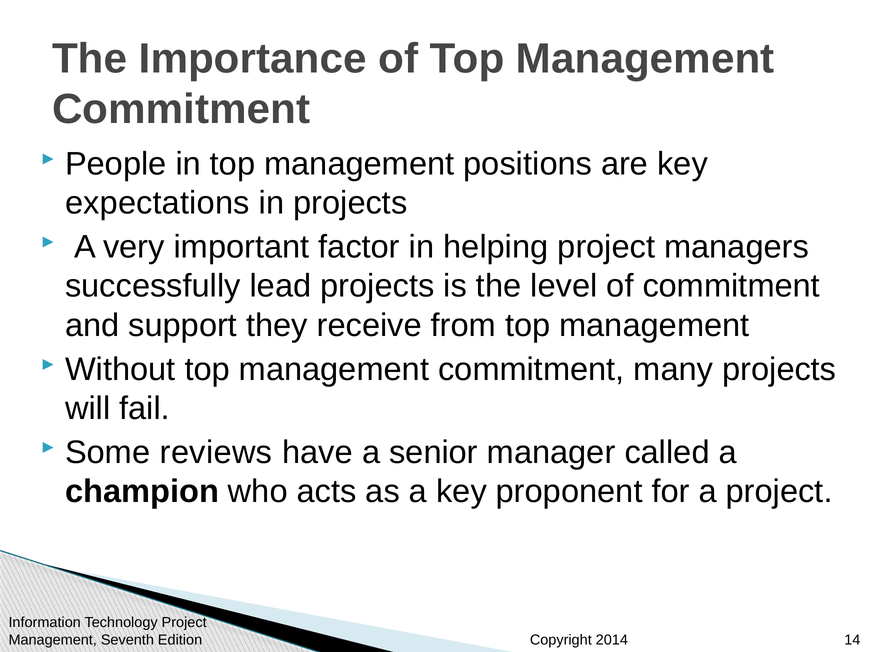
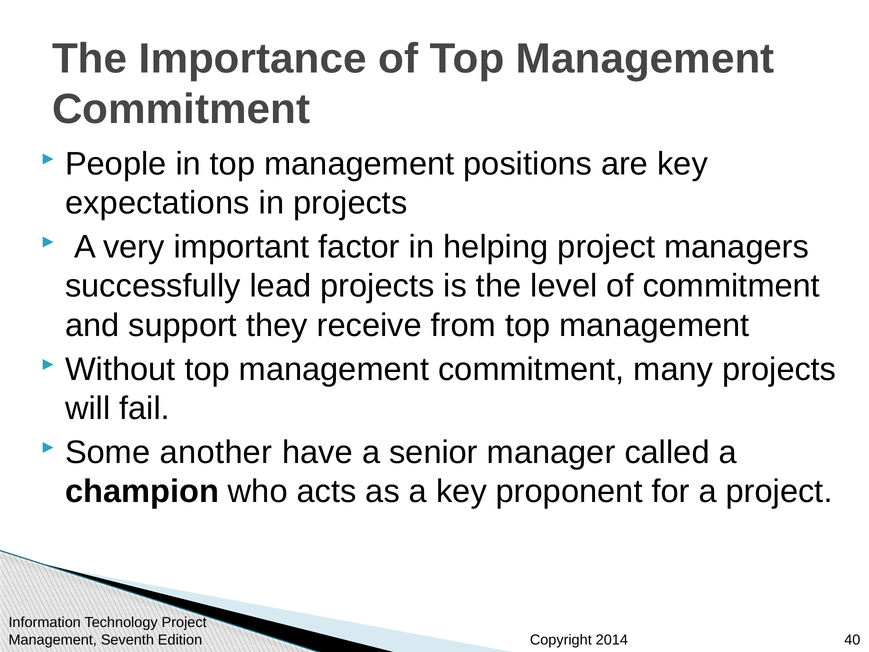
reviews: reviews -> another
14: 14 -> 40
